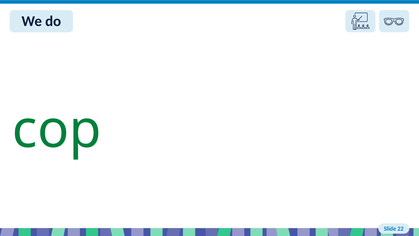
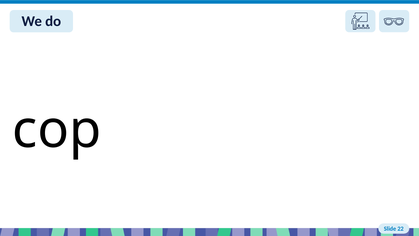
cop colour: green -> black
